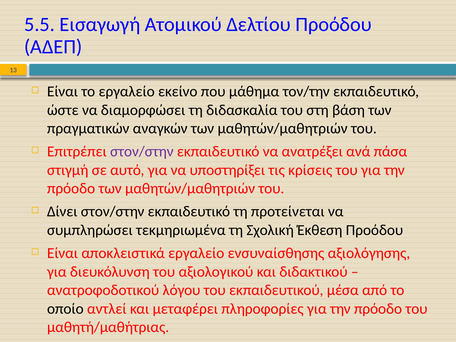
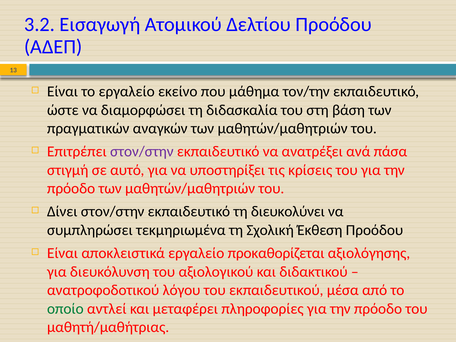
5.5: 5.5 -> 3.2
προτείνεται: προτείνεται -> διευκολύνει
ενσυναίσθησης: ενσυναίσθησης -> προκαθορίζεται
οποίο colour: black -> green
